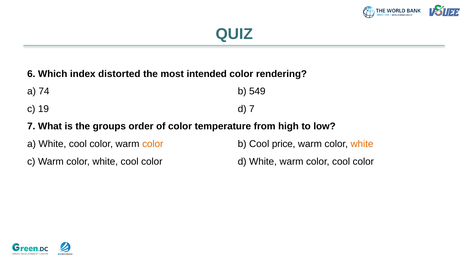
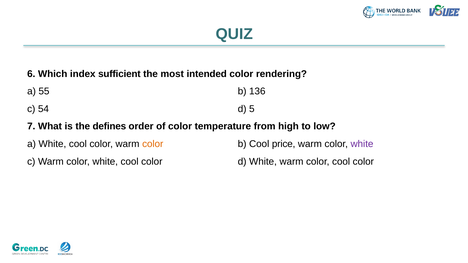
distorted: distorted -> sufficient
74: 74 -> 55
549: 549 -> 136
19: 19 -> 54
d 7: 7 -> 5
groups: groups -> defines
white at (362, 144) colour: orange -> purple
